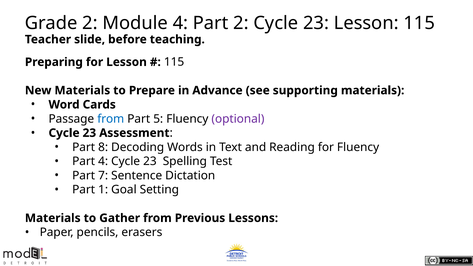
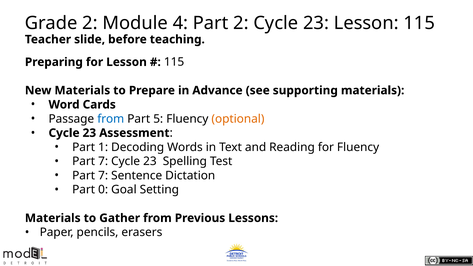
optional colour: purple -> orange
8: 8 -> 1
4 at (103, 161): 4 -> 7
1: 1 -> 0
